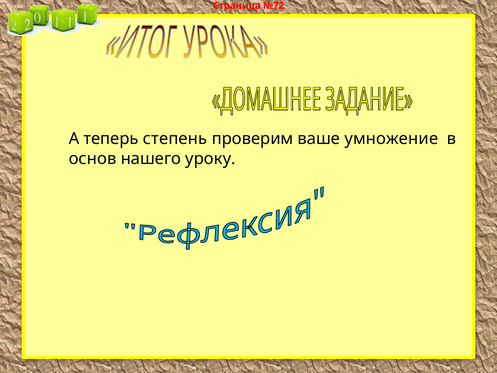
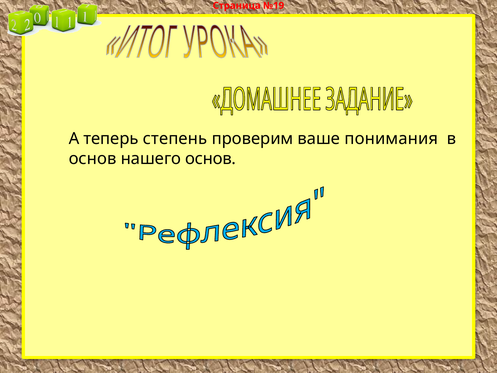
№72: №72 -> №19
умножение: умножение -> понимания
нашего уроку: уроку -> основ
